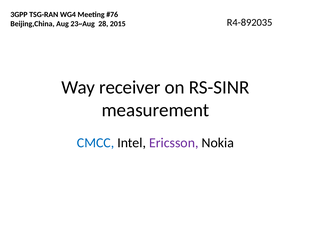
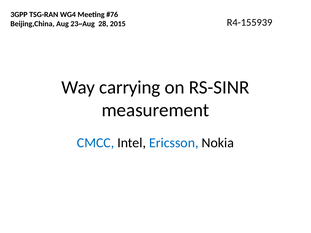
R4-892035: R4-892035 -> R4-155939
receiver: receiver -> carrying
Ericsson colour: purple -> blue
